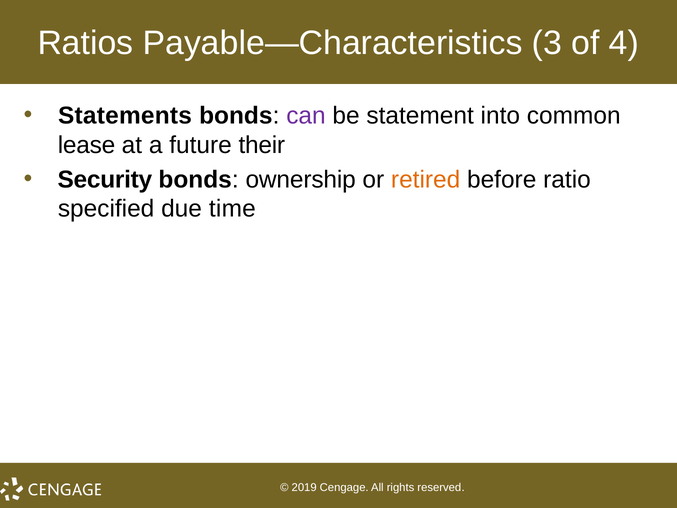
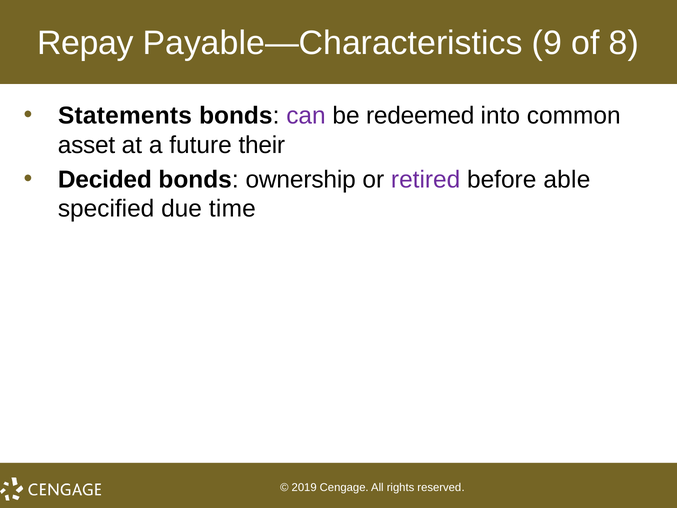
Ratios: Ratios -> Repay
3: 3 -> 9
4: 4 -> 8
statement: statement -> redeemed
lease: lease -> asset
Security: Security -> Decided
retired colour: orange -> purple
ratio: ratio -> able
